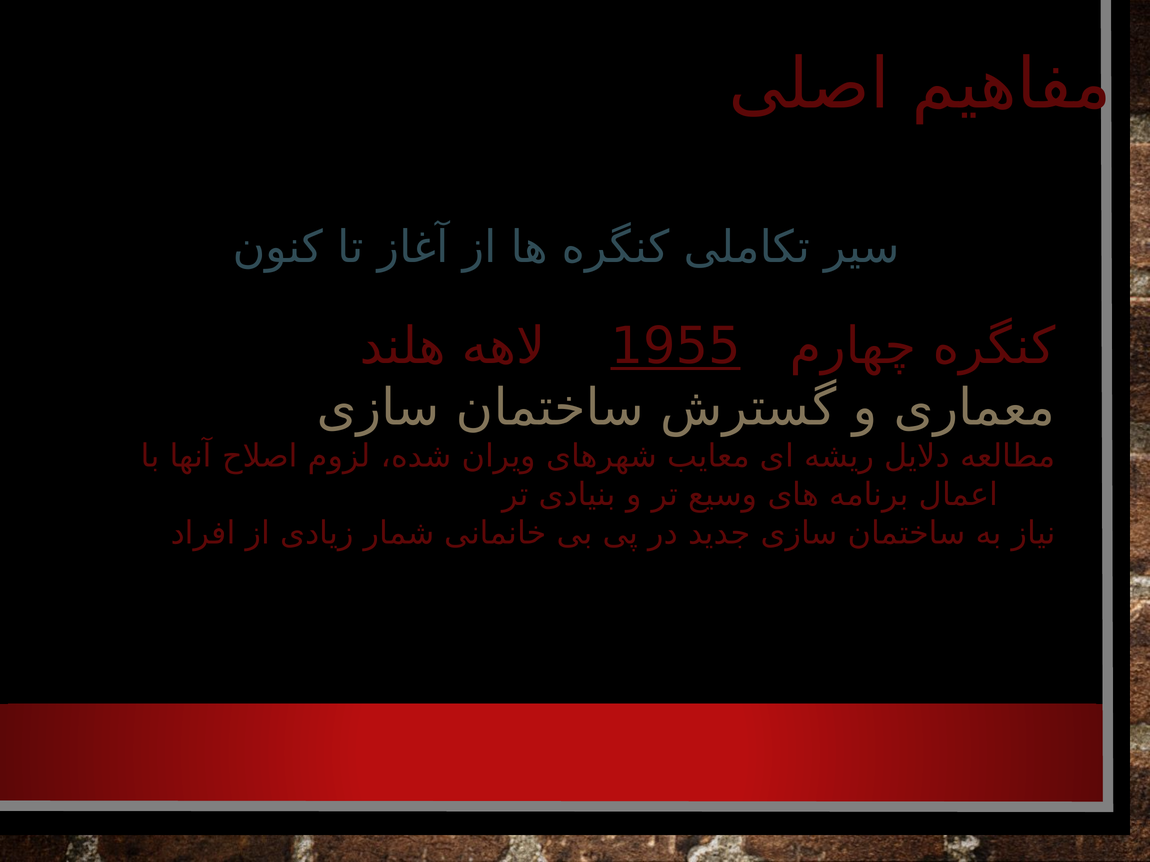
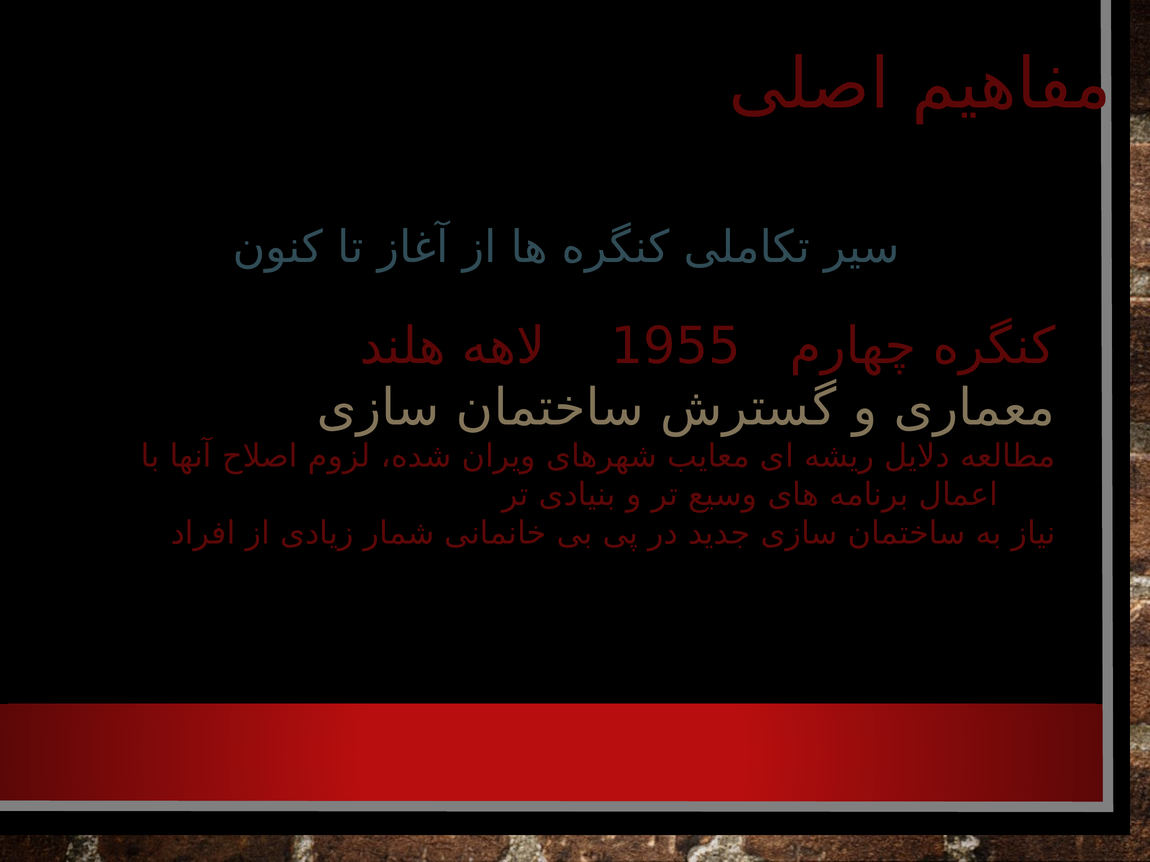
1955 underline: present -> none
